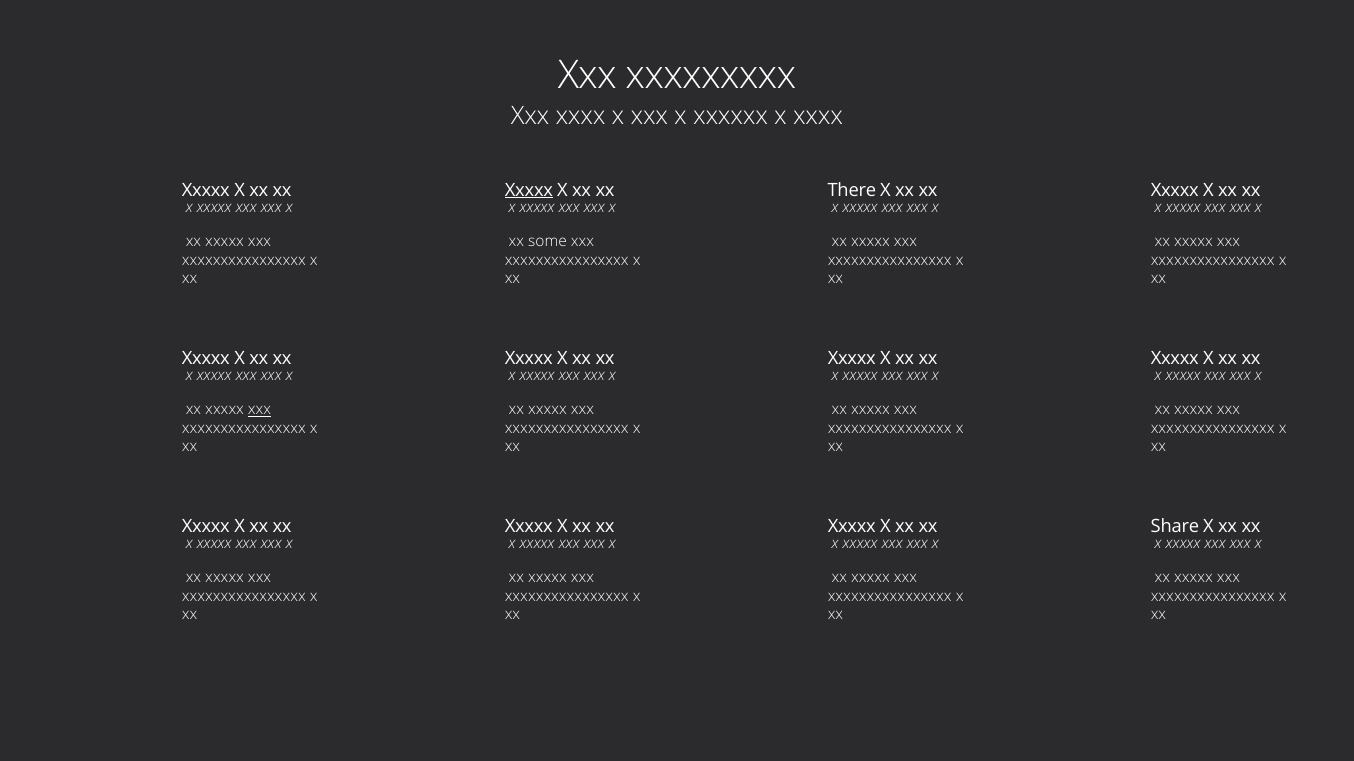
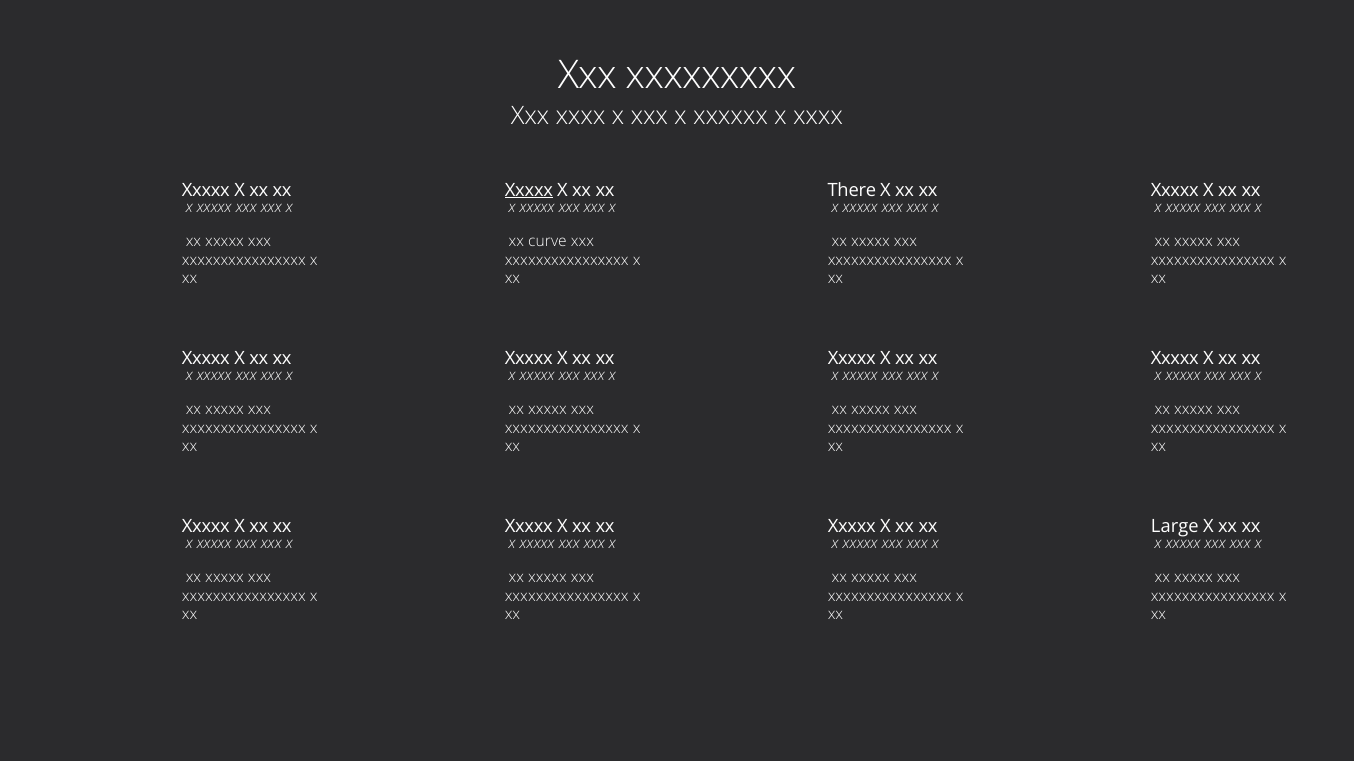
some: some -> curve
xxx at (260, 410) underline: present -> none
Share: Share -> Large
